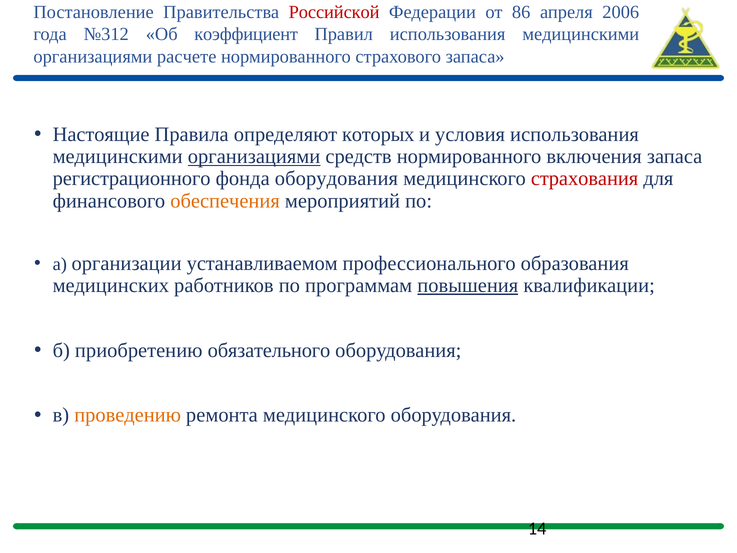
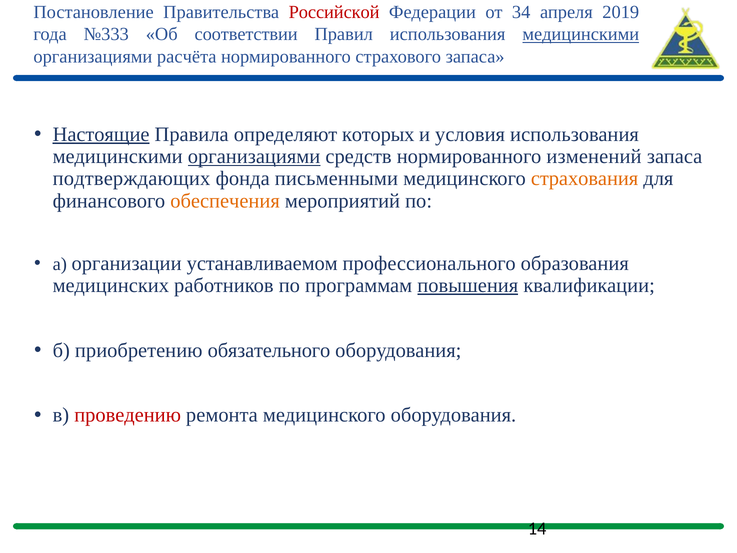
86: 86 -> 34
2006: 2006 -> 2019
№312: №312 -> №333
коэффициент: коэффициент -> соответствии
медицинскими at (581, 34) underline: none -> present
расчете: расчете -> расчёта
Настоящие underline: none -> present
включения: включения -> изменений
регистрационного: регистрационного -> подтверждающих
фонда оборудования: оборудования -> письменными
страхования colour: red -> orange
проведению colour: orange -> red
